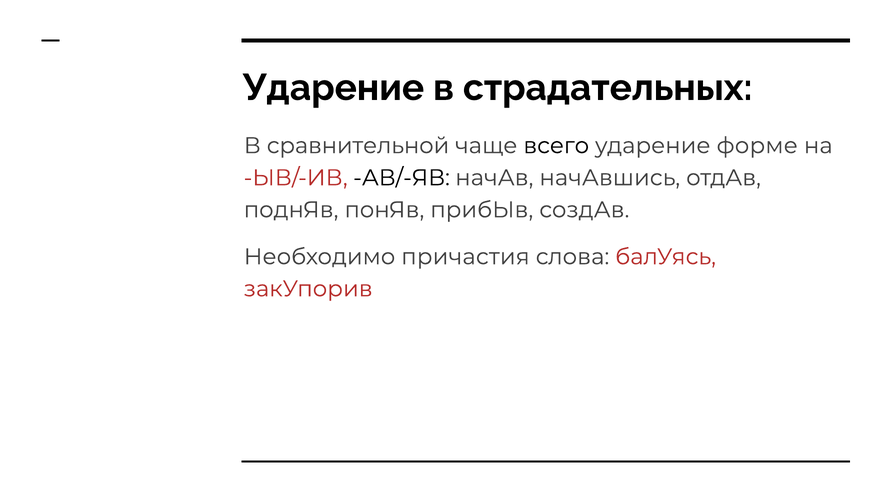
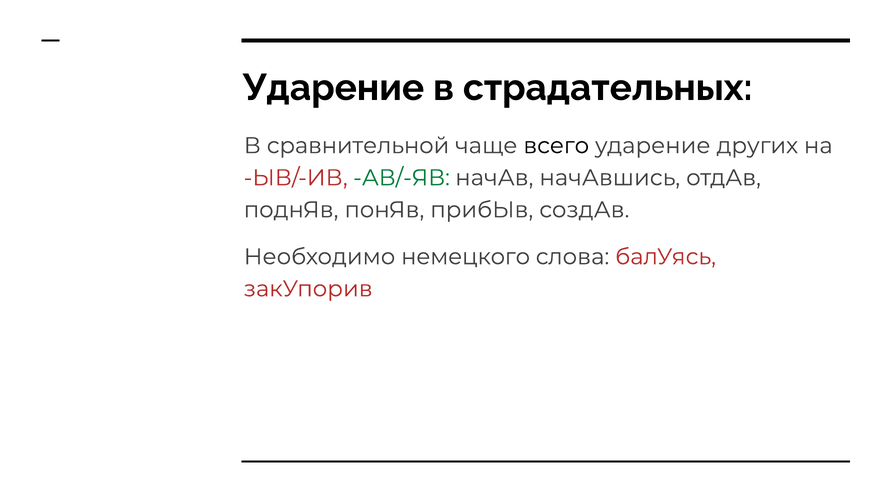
форме: форме -> других
АВ/-ЯВ colour: black -> green
причастия: причастия -> немецкого
